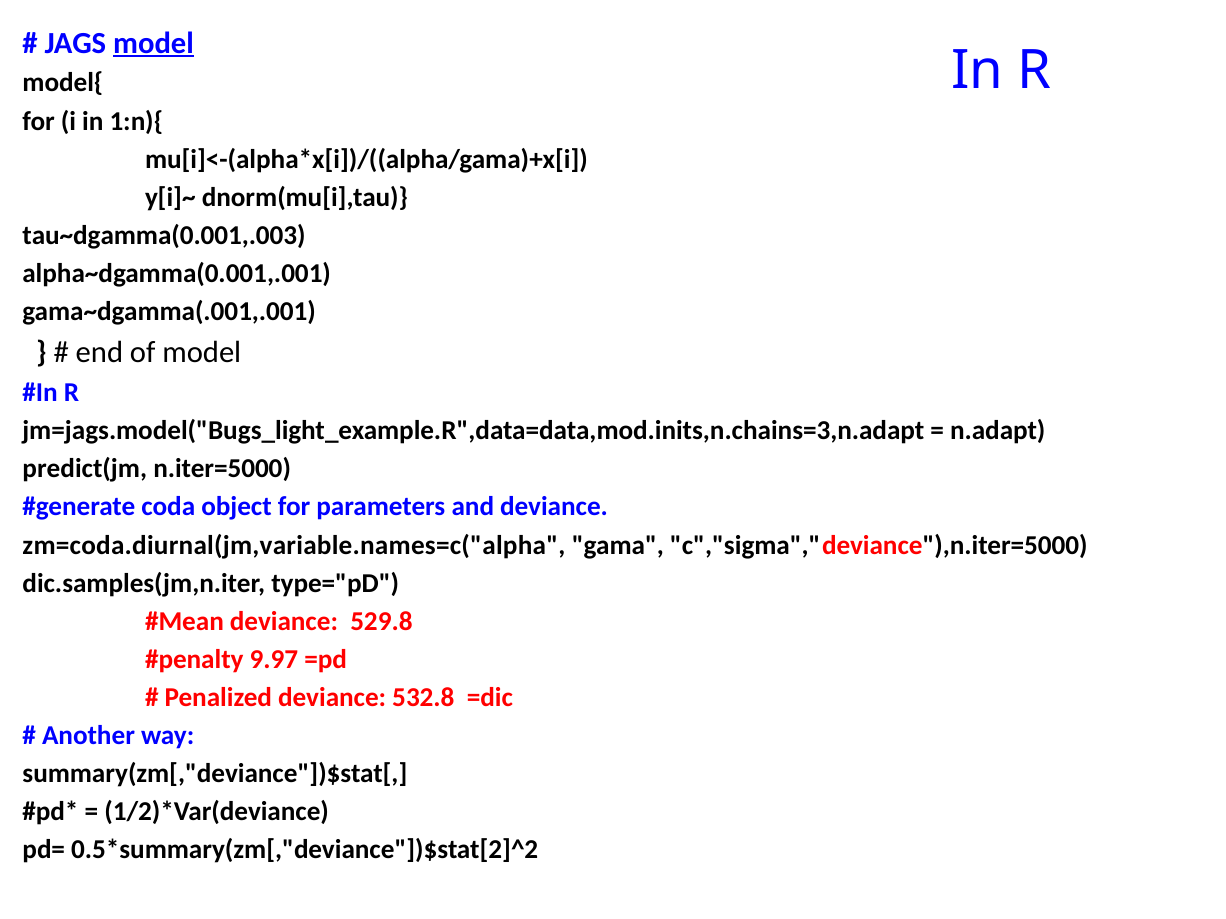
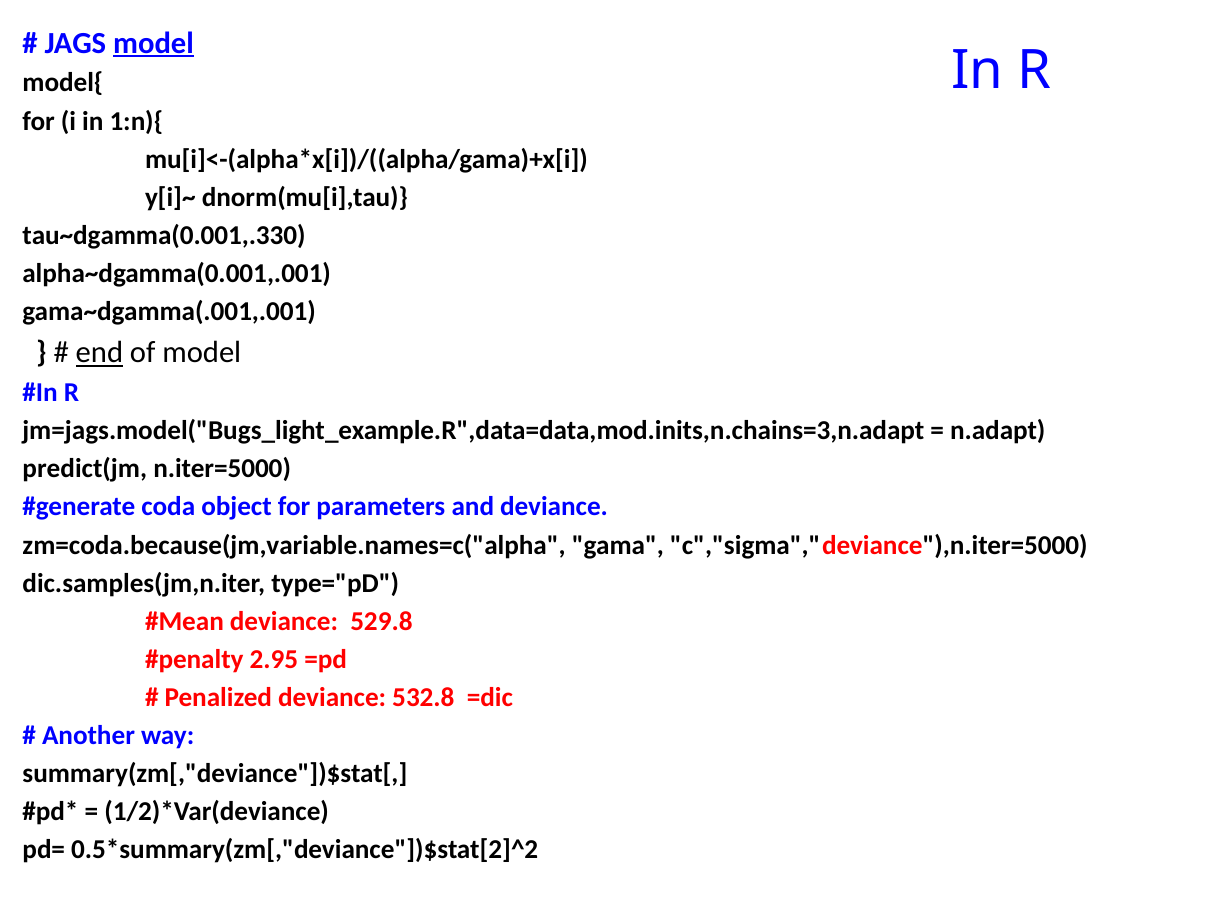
tau~dgamma(0.001,.003: tau~dgamma(0.001,.003 -> tau~dgamma(0.001,.330
end underline: none -> present
zm=coda.diurnal(jm,variable.names=c("alpha: zm=coda.diurnal(jm,variable.names=c("alpha -> zm=coda.because(jm,variable.names=c("alpha
9.97: 9.97 -> 2.95
